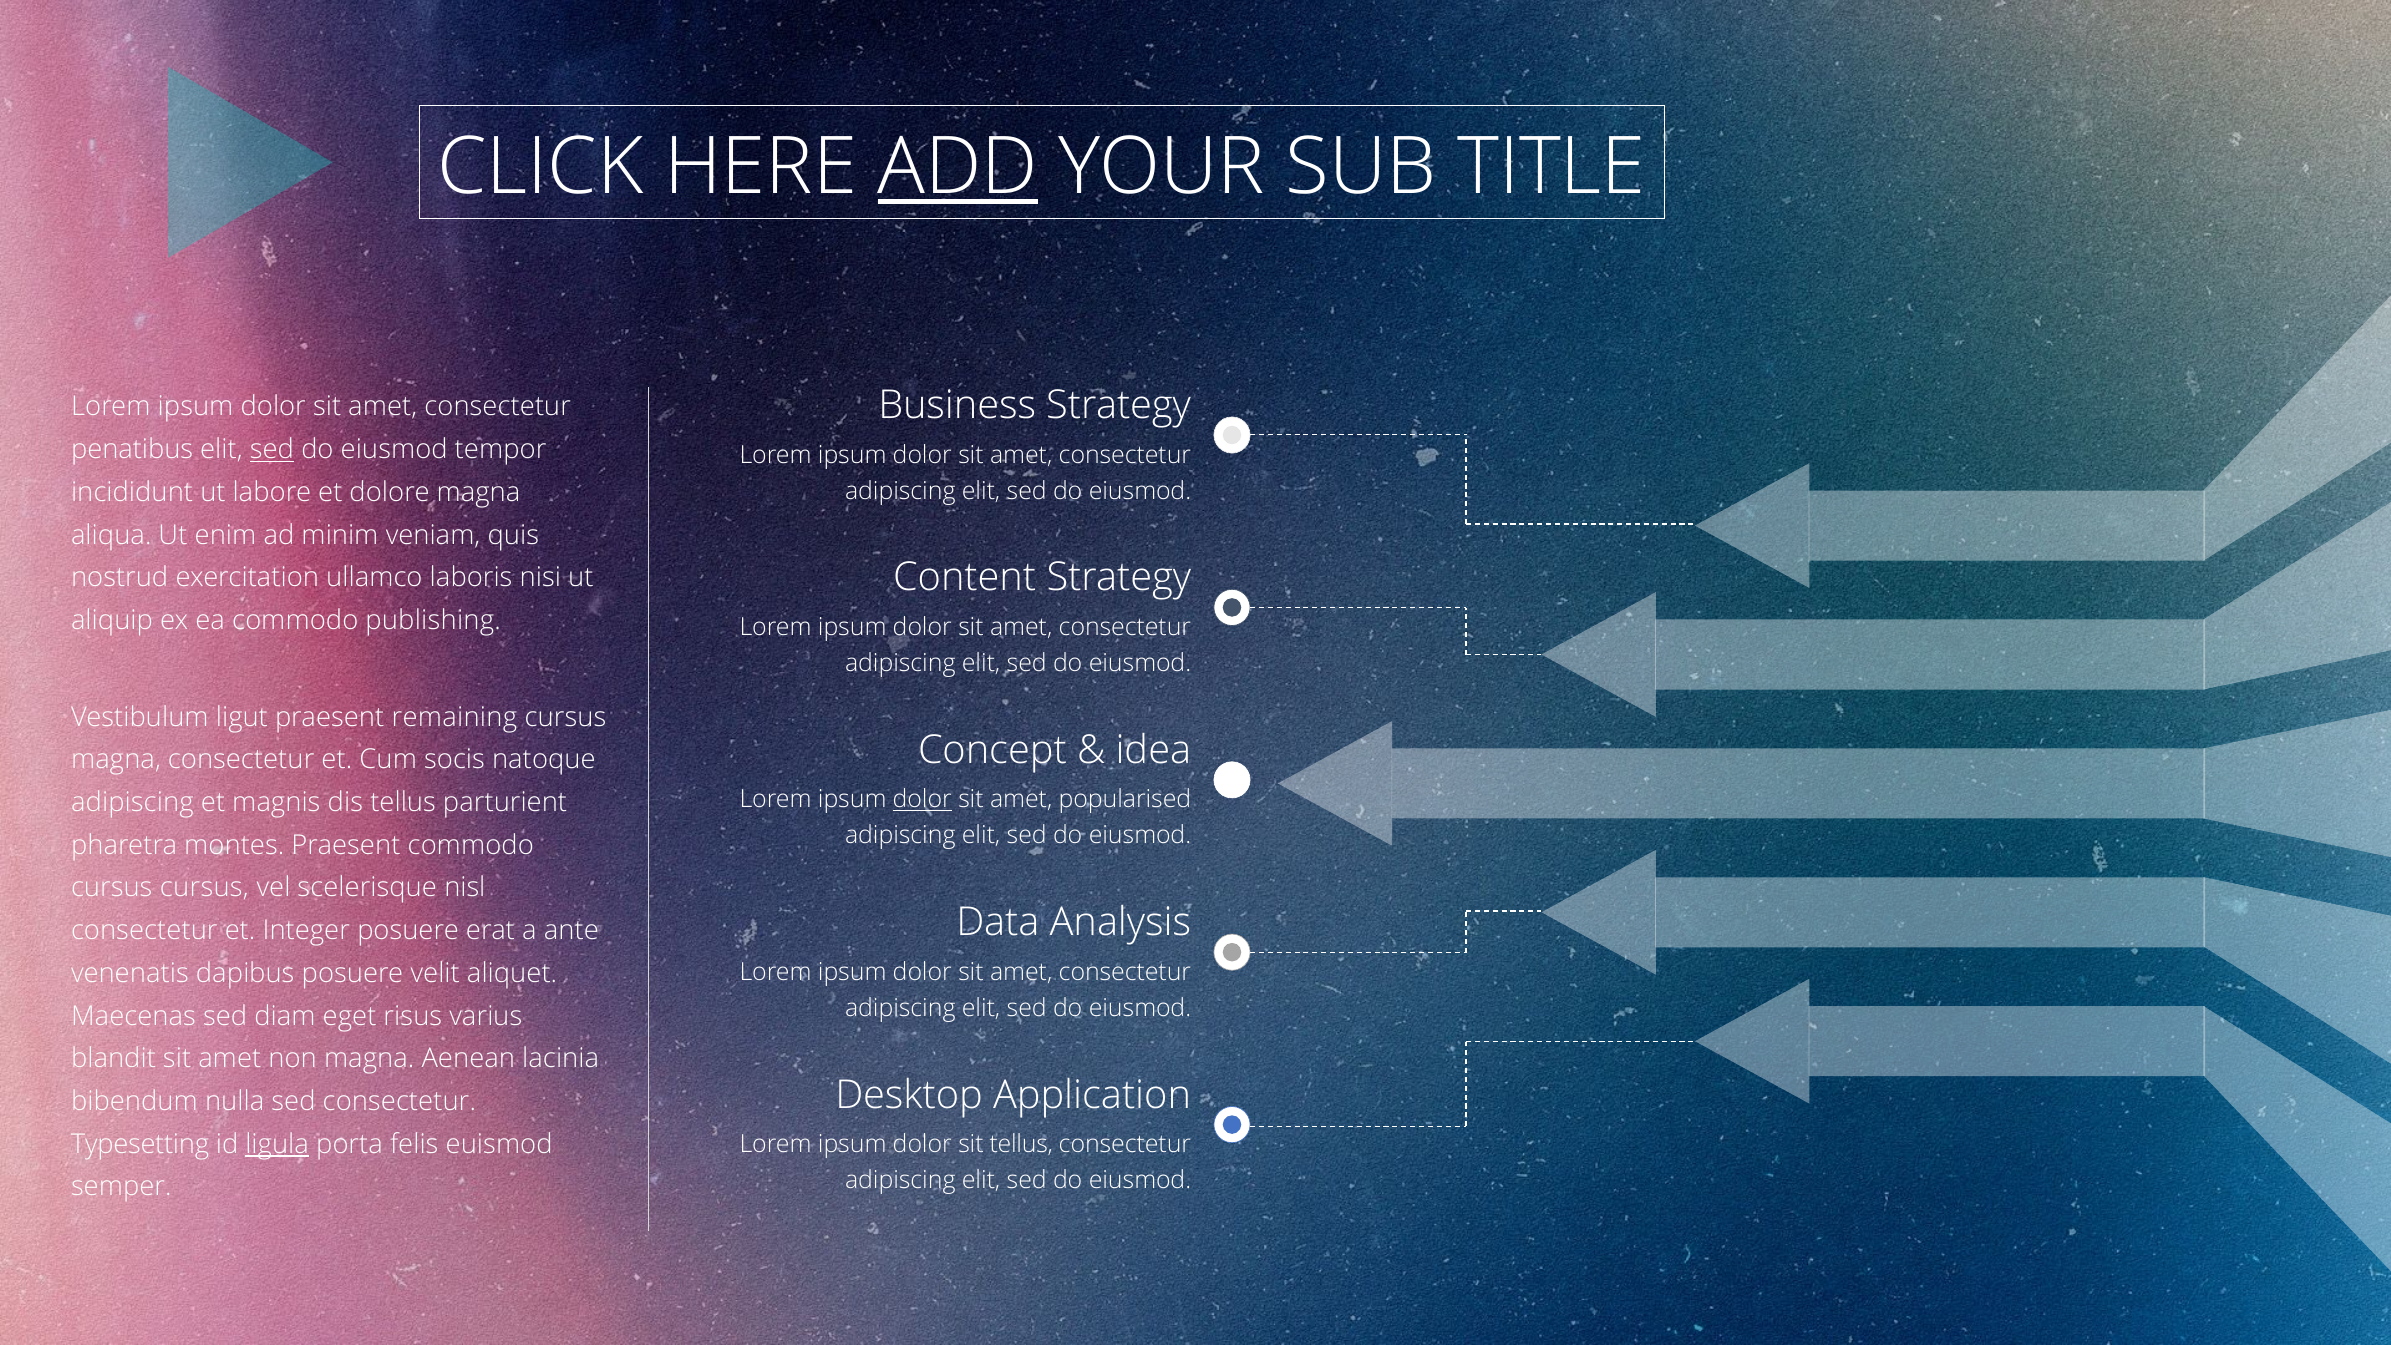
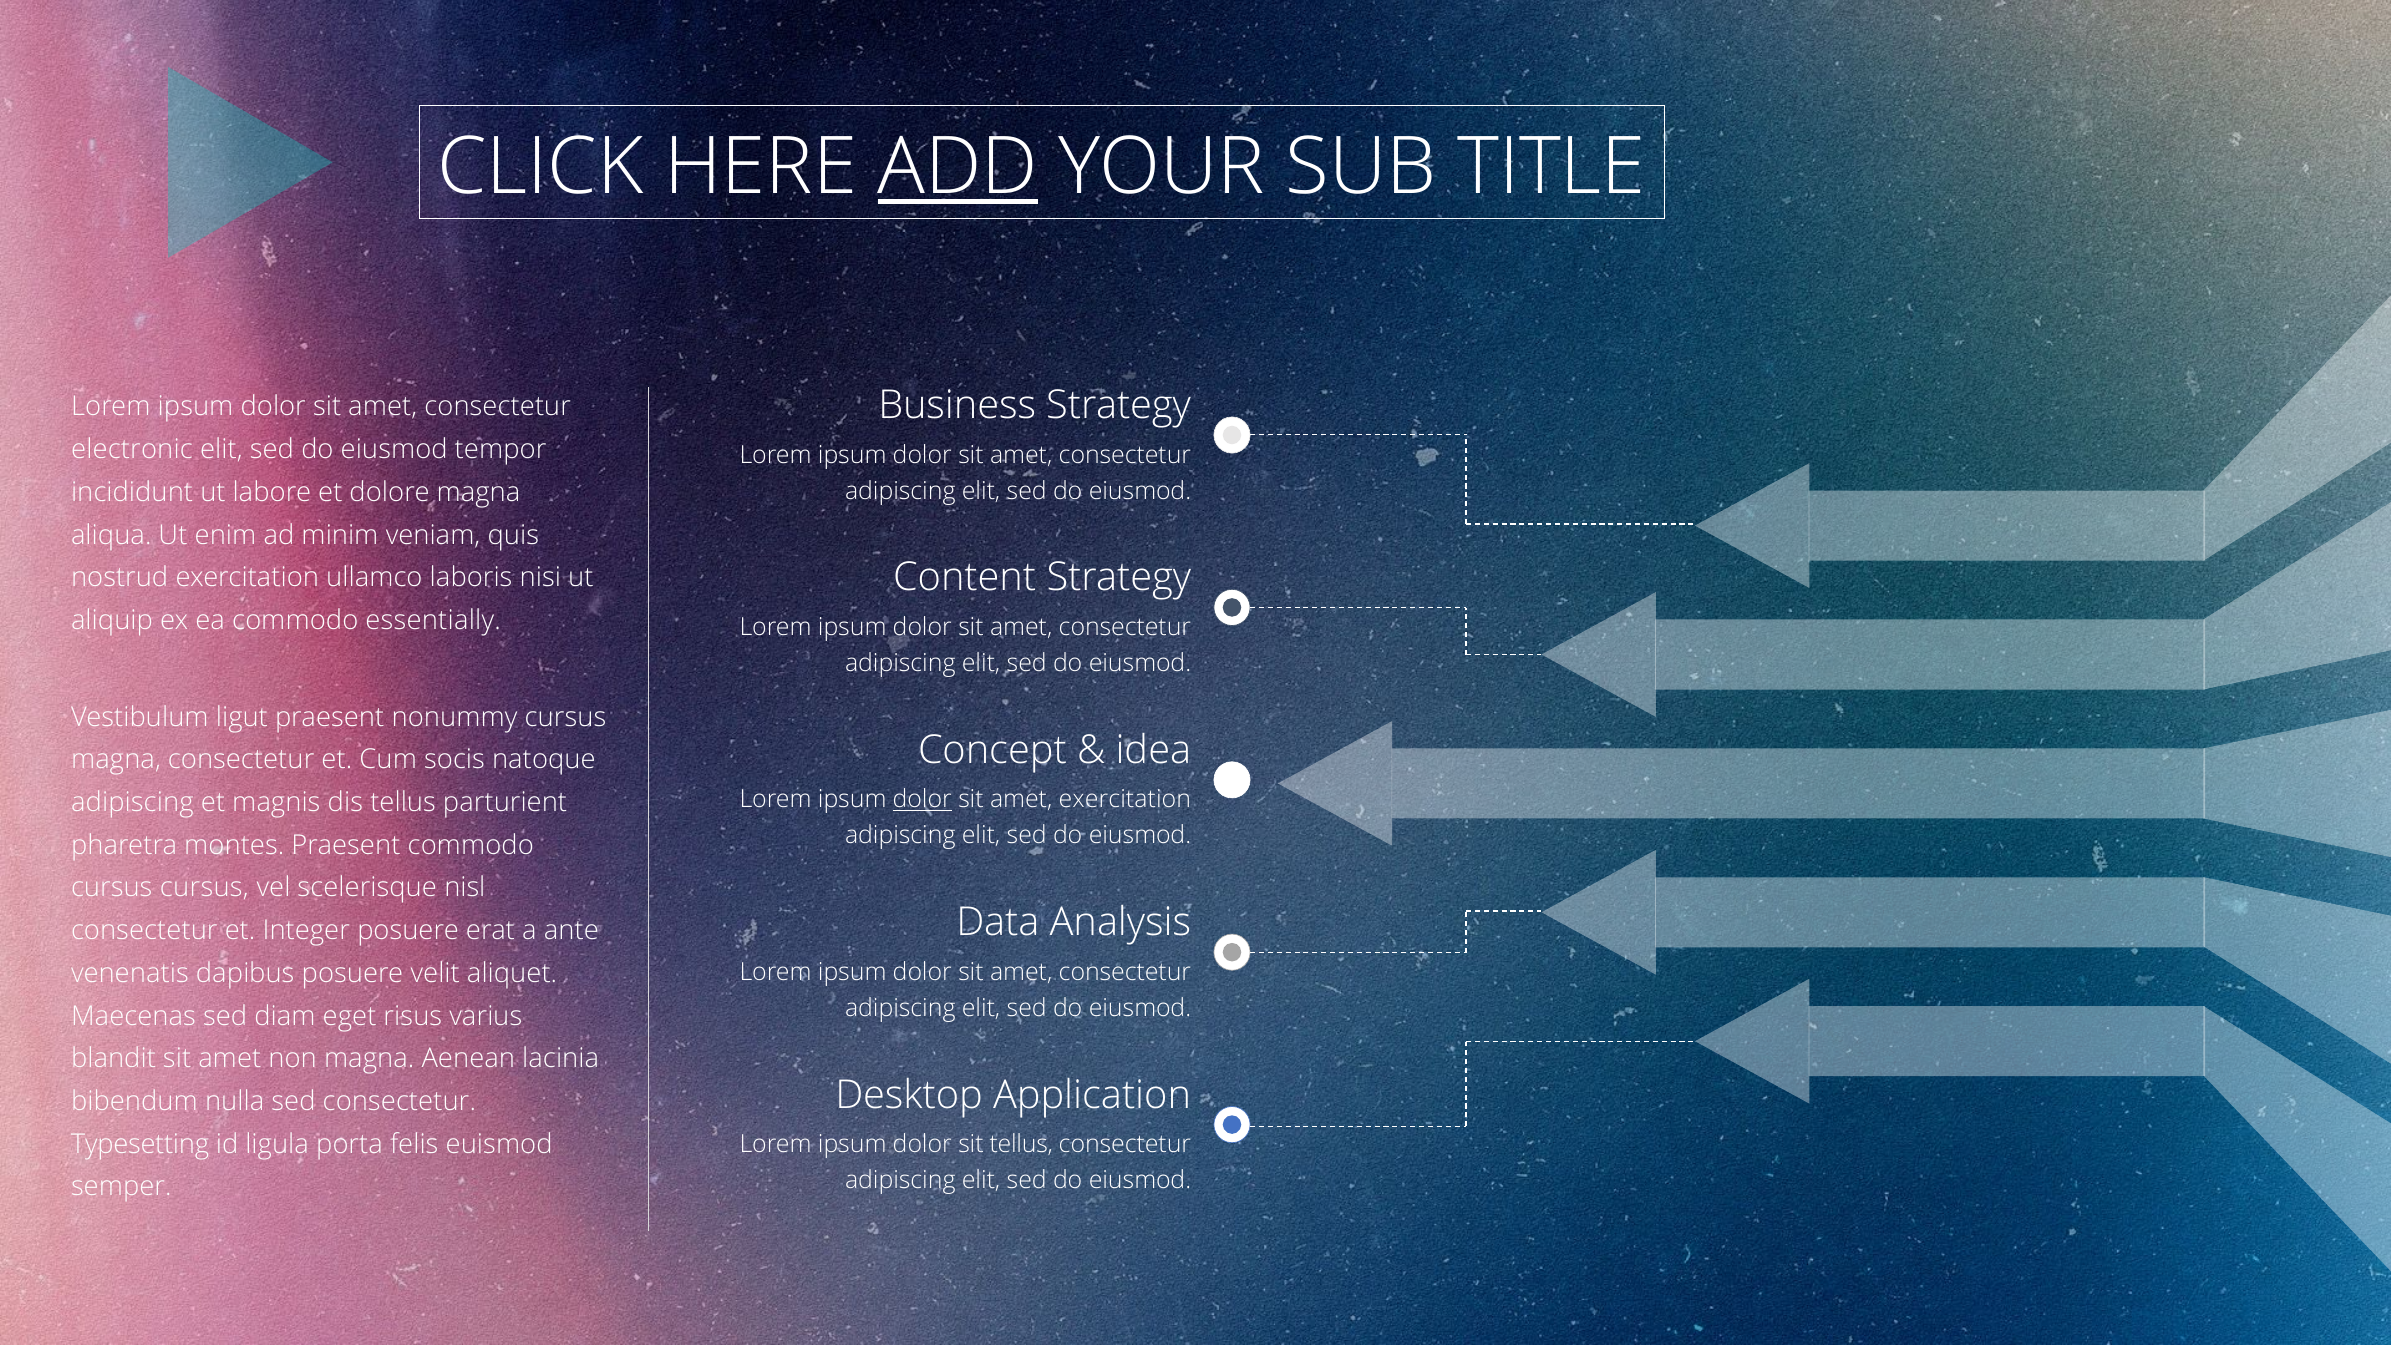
penatibus: penatibus -> electronic
sed at (272, 450) underline: present -> none
publishing: publishing -> essentially
remaining: remaining -> nonummy
amet popularised: popularised -> exercitation
ligula underline: present -> none
